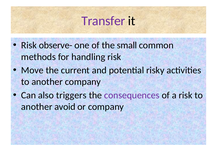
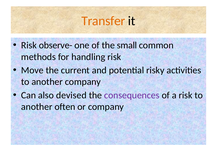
Transfer colour: purple -> orange
triggers: triggers -> devised
avoid: avoid -> often
